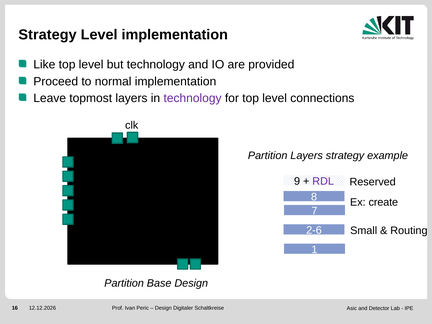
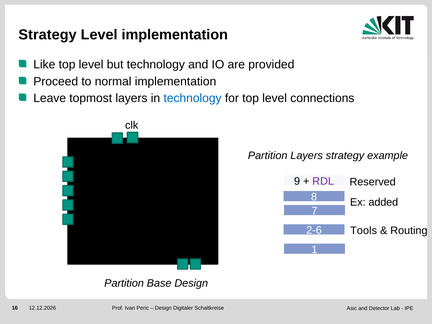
technology at (193, 98) colour: purple -> blue
create: create -> added
Small: Small -> Tools
